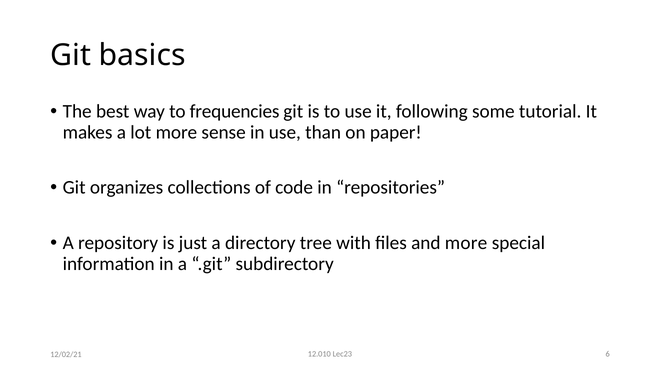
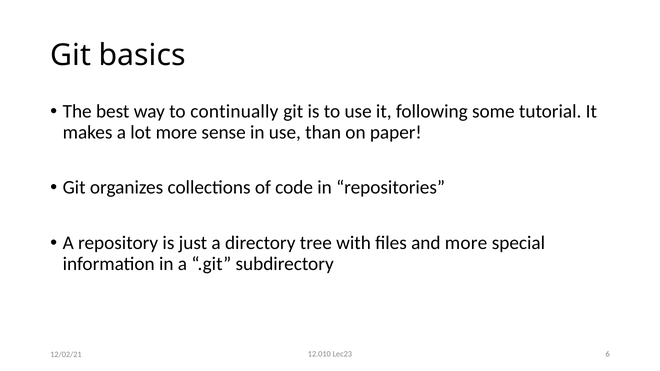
frequencies: frequencies -> continually
